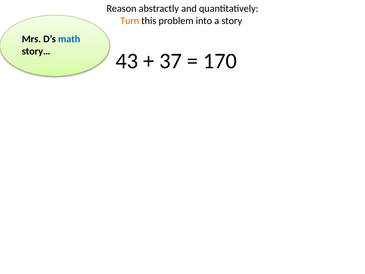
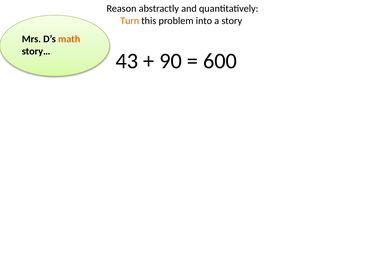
math colour: blue -> orange
37: 37 -> 90
170: 170 -> 600
